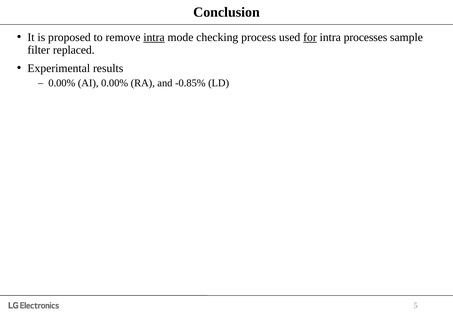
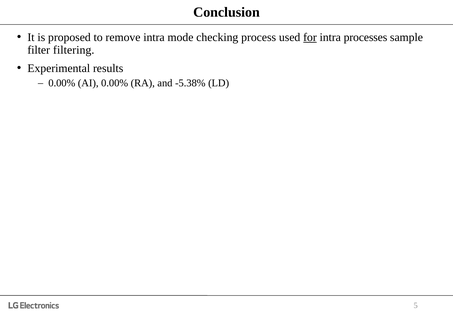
intra at (154, 37) underline: present -> none
replaced: replaced -> filtering
-0.85%: -0.85% -> -5.38%
